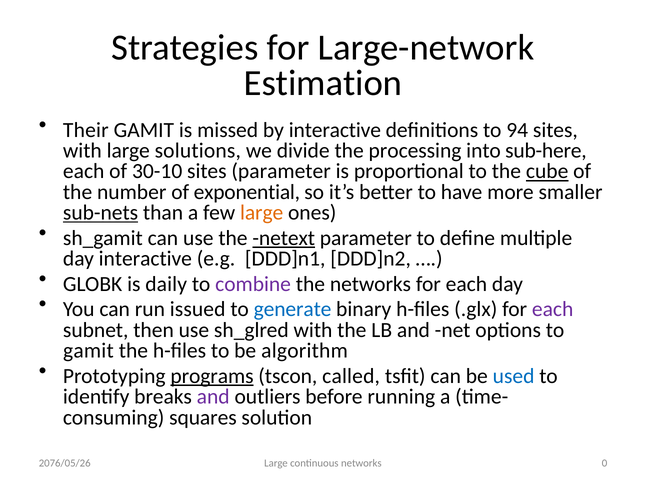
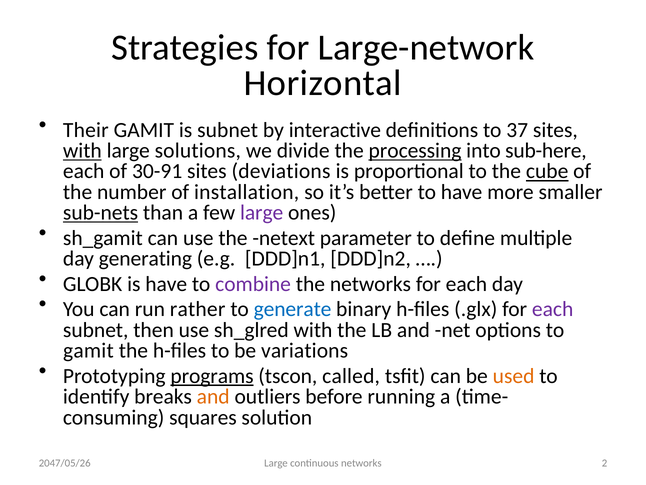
Estimation: Estimation -> Horizontal
is missed: missed -> subnet
94: 94 -> 37
with at (82, 151) underline: none -> present
processing underline: none -> present
30-10: 30-10 -> 30-91
sites parameter: parameter -> deviations
exponential: exponential -> installation
large at (262, 213) colour: orange -> purple
netext underline: present -> none
day interactive: interactive -> generating
is daily: daily -> have
issued: issued -> rather
algorithm: algorithm -> variations
used colour: blue -> orange
and at (213, 396) colour: purple -> orange
0: 0 -> 2
2076/05/26: 2076/05/26 -> 2047/05/26
